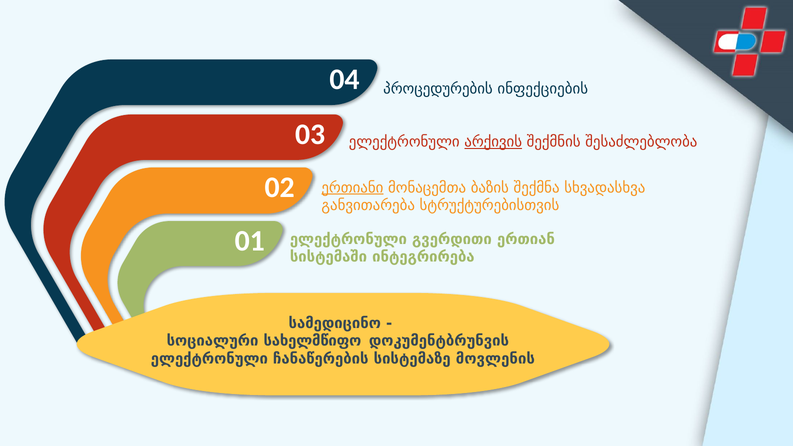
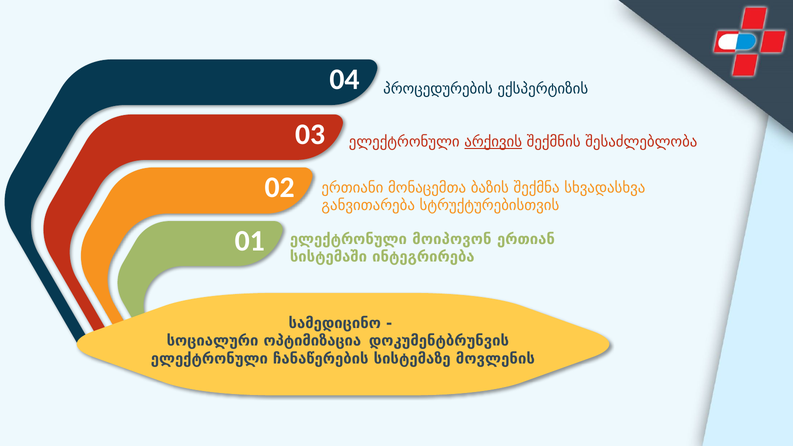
ინფექციების: ინფექციების -> ექსპერტიზის
ერთიანი underline: present -> none
გვერდითი: გვერდითი -> მოიპოვონ
სახელმწიფო: სახელმწიფო -> ოპტიმიზაცია
